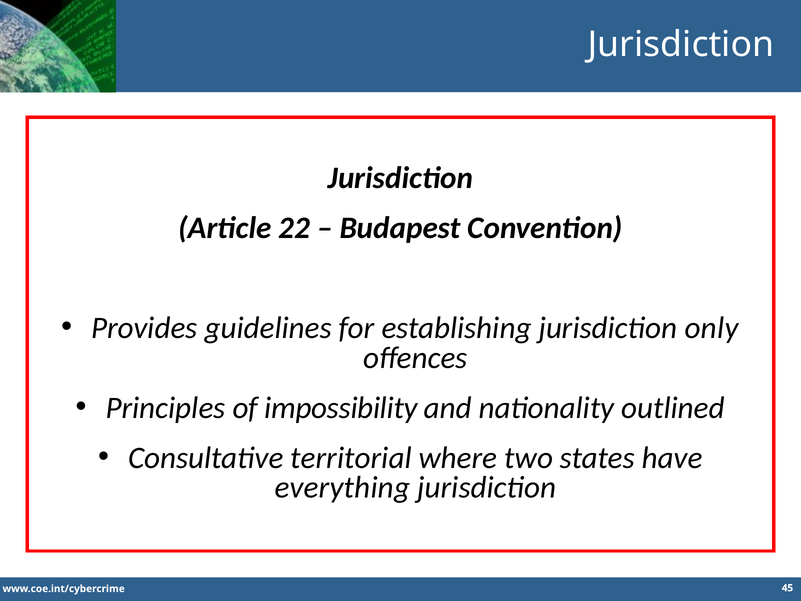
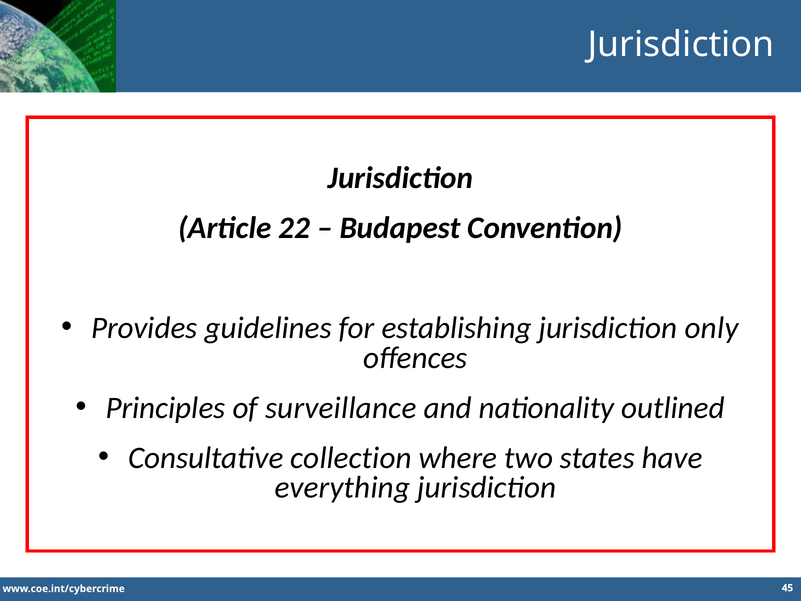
impossibility: impossibility -> surveillance
territorial: territorial -> collection
